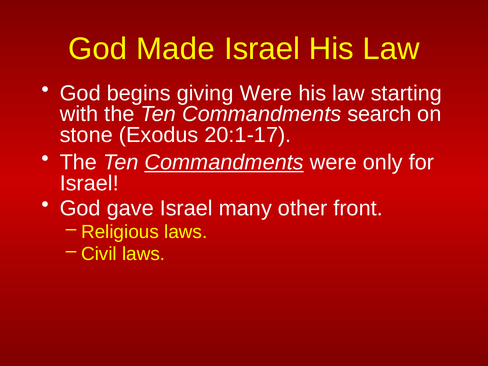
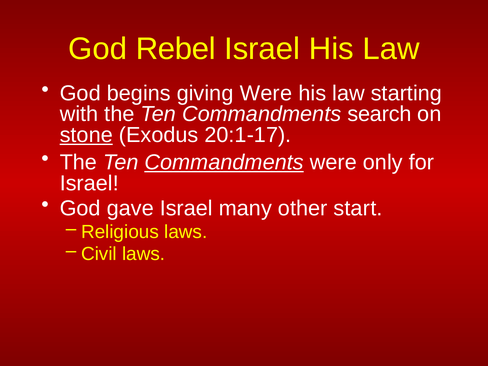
Made: Made -> Rebel
stone underline: none -> present
front: front -> start
